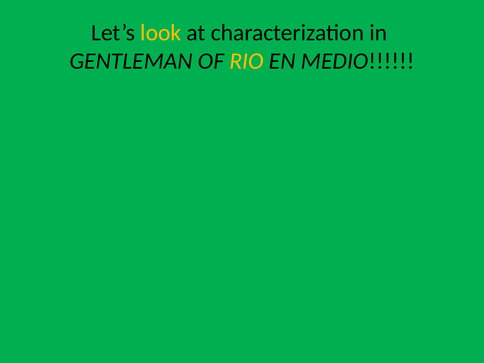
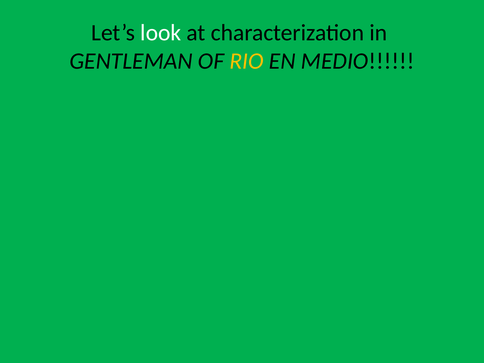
look colour: yellow -> white
